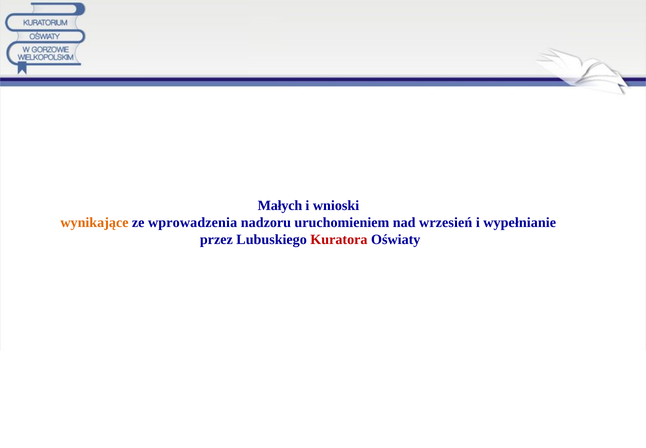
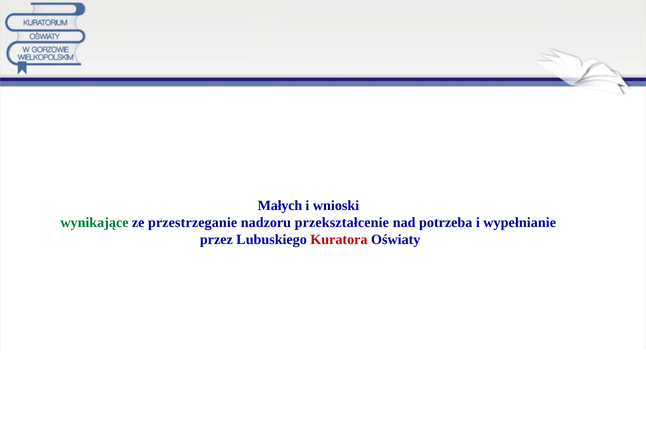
wynikające colour: orange -> green
wprowadzenia: wprowadzenia -> przestrzeganie
uruchomieniem: uruchomieniem -> przekształcenie
wrzesień: wrzesień -> potrzeba
